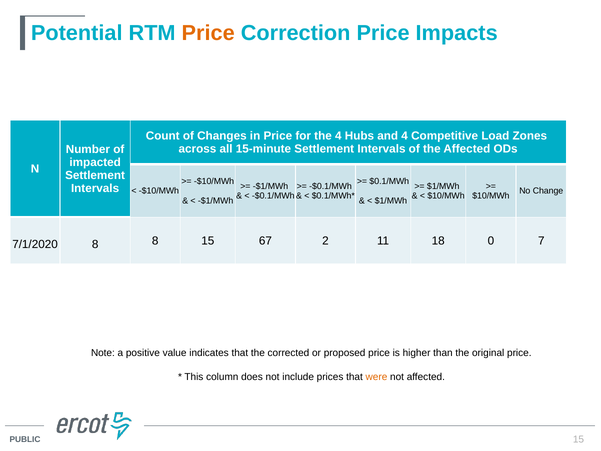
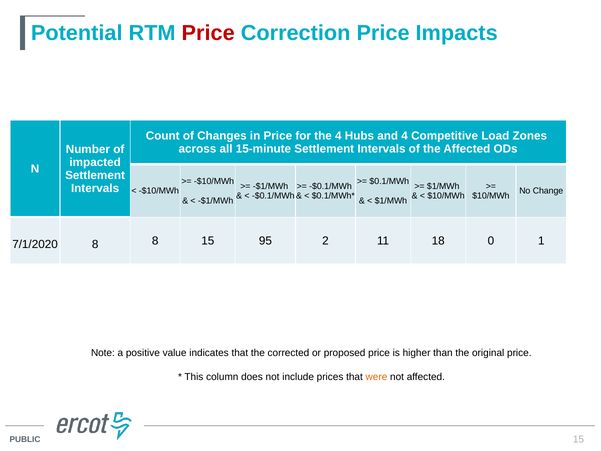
Price at (208, 33) colour: orange -> red
67: 67 -> 95
7: 7 -> 1
